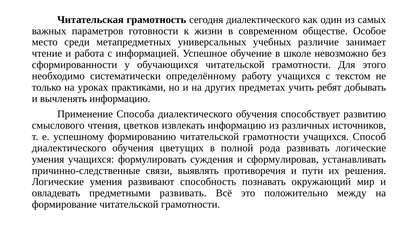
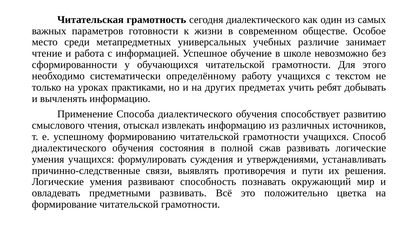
цветков: цветков -> отыскал
цветущих: цветущих -> состояния
рода: рода -> сжав
сформулировав: сформулировав -> утверждениями
между: между -> цветка
